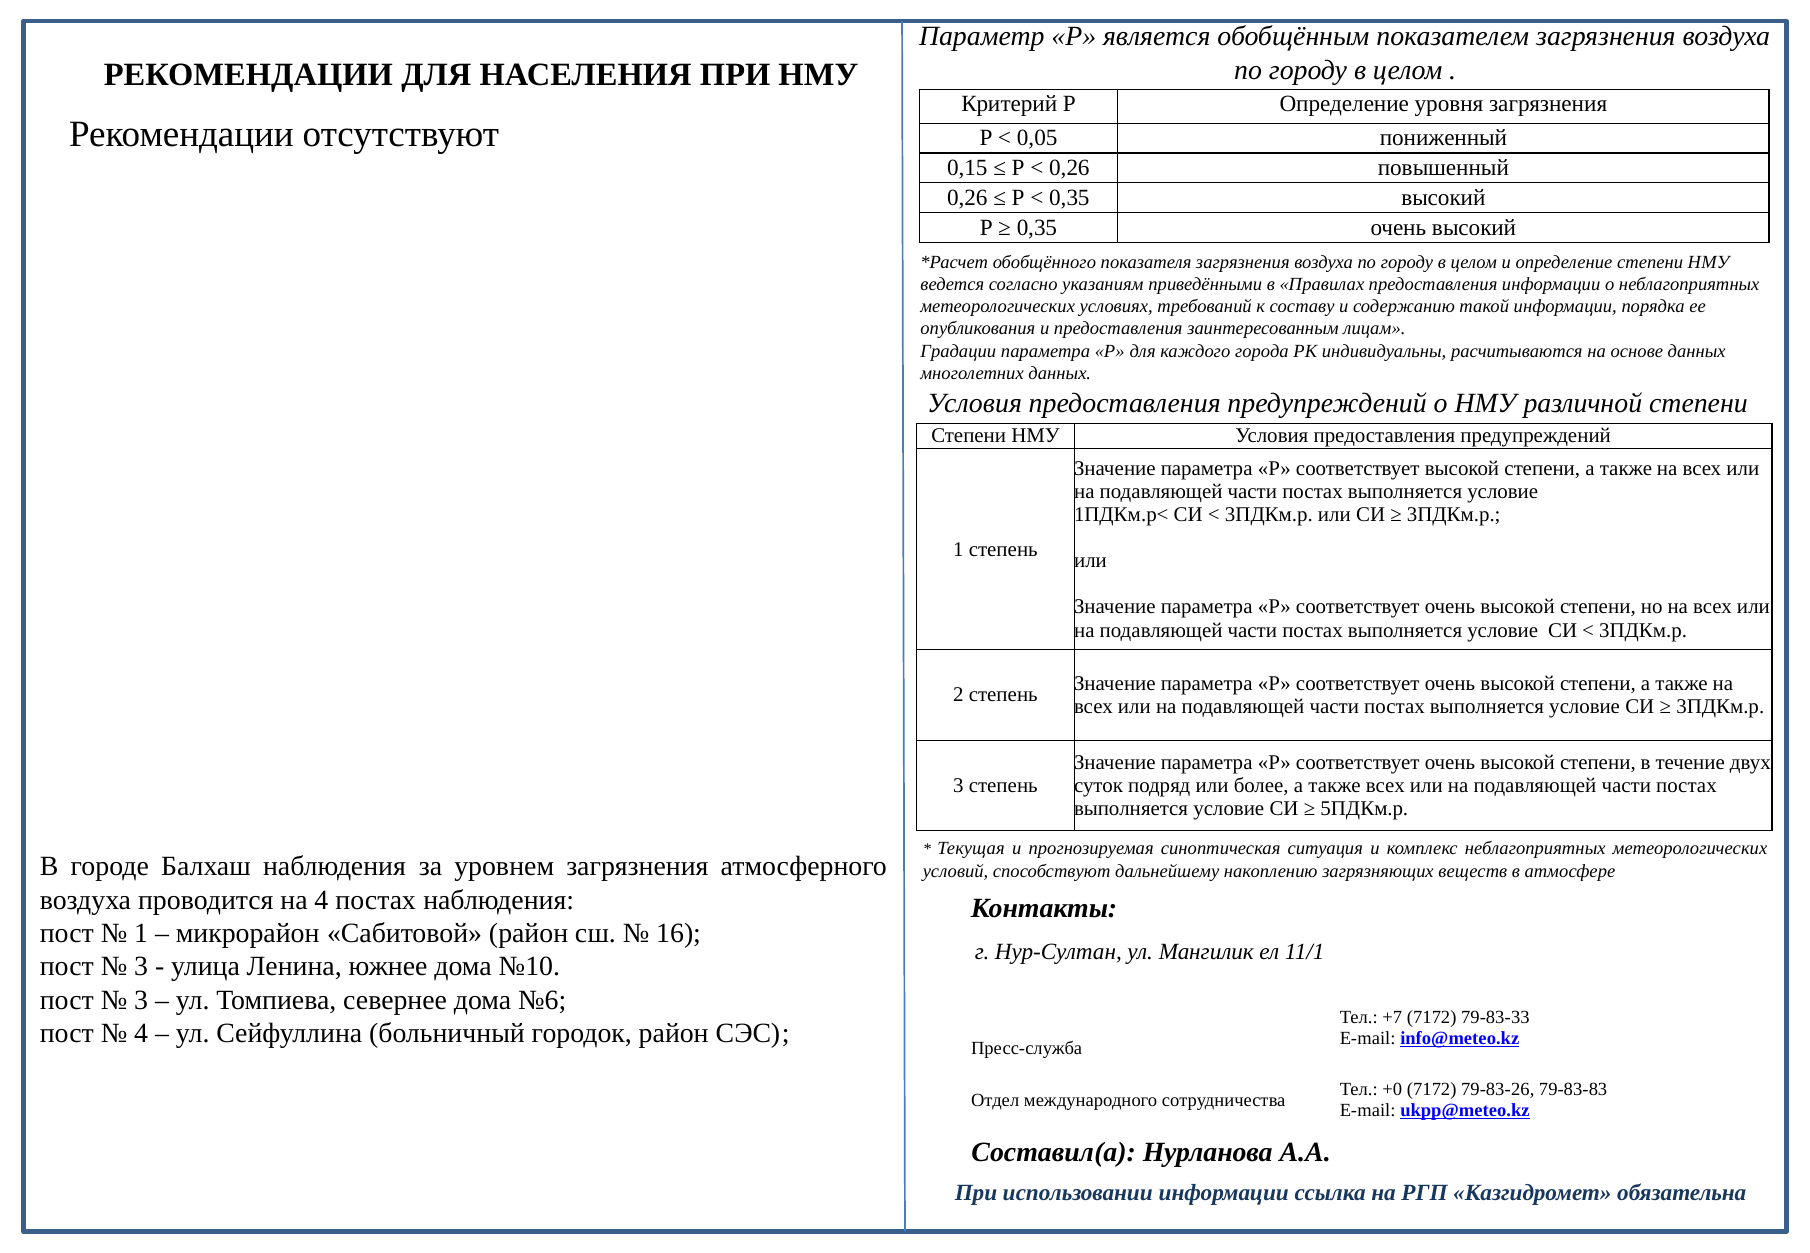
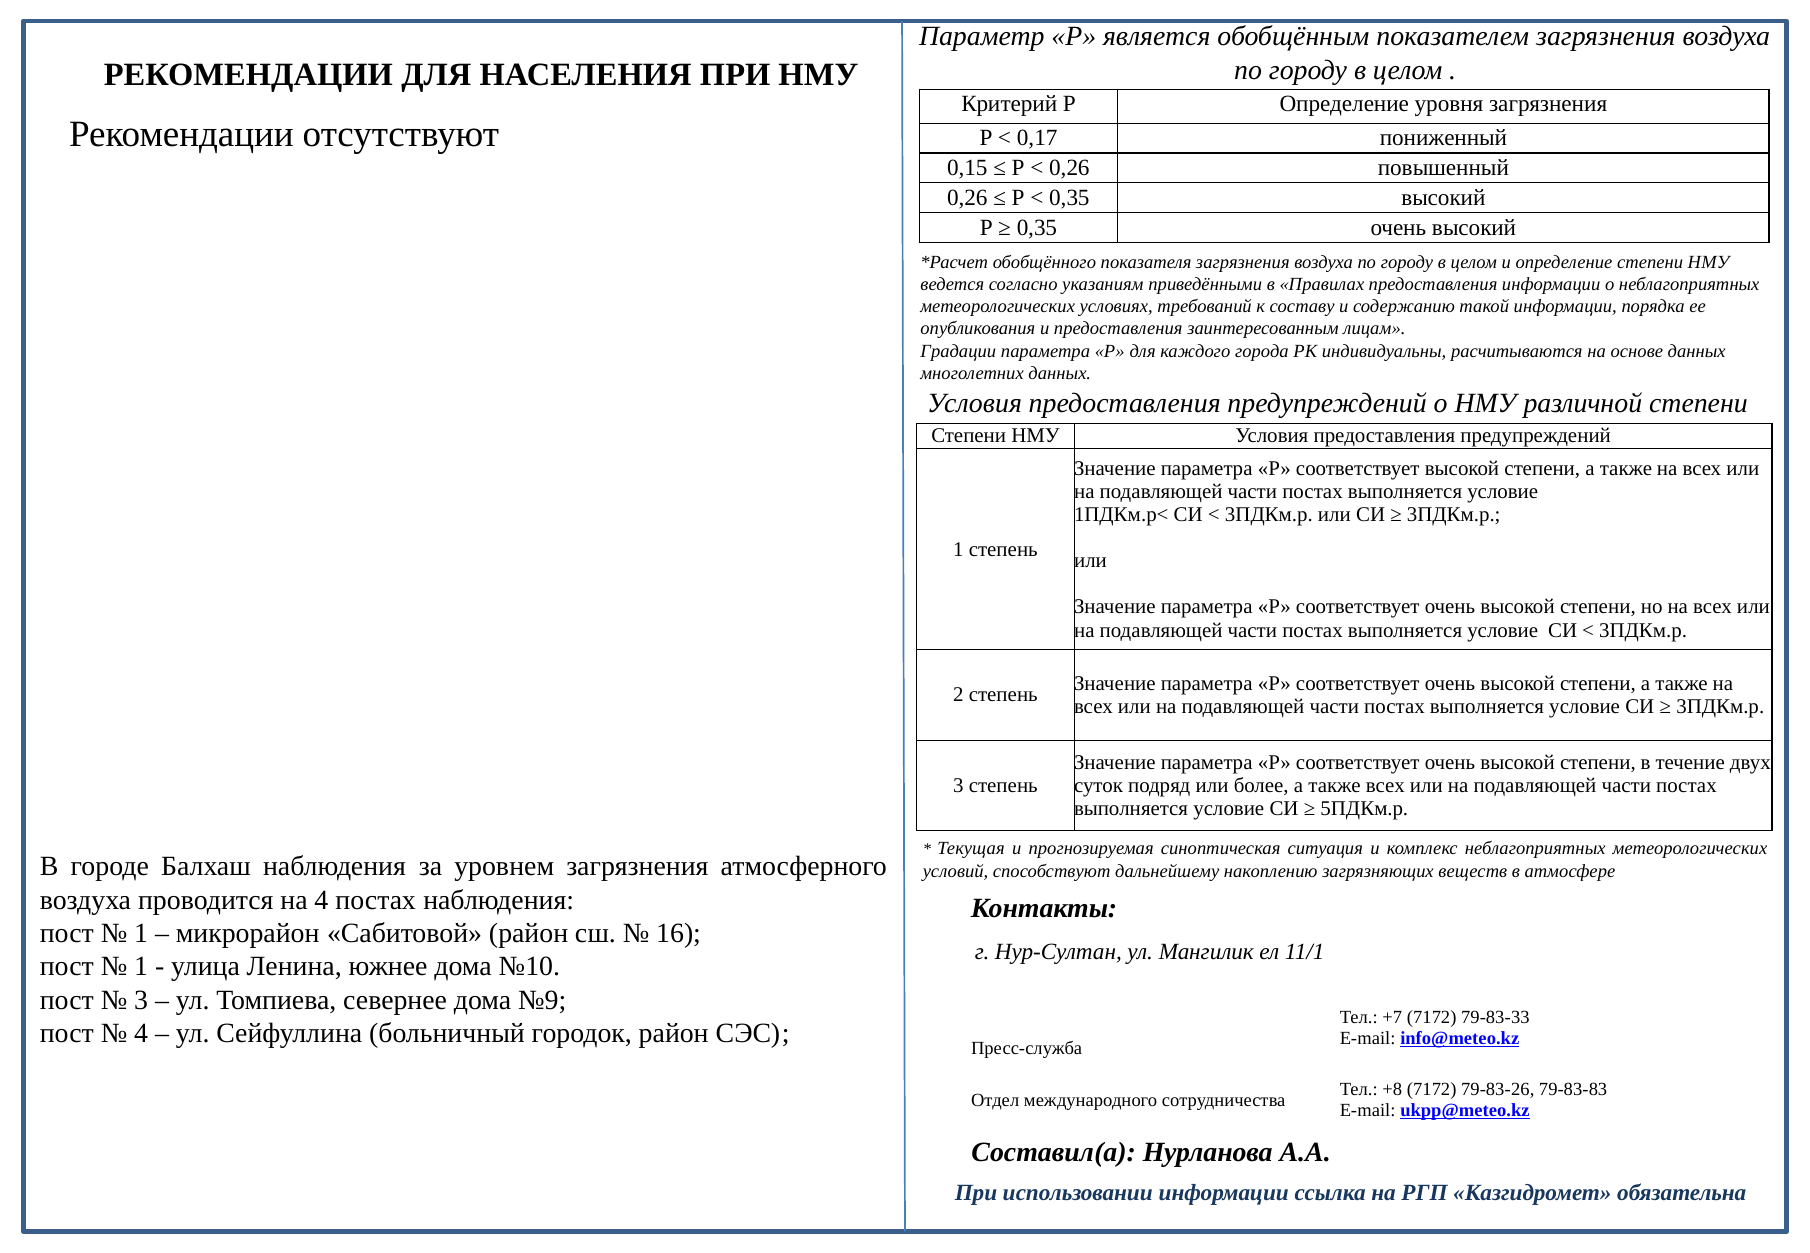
0,05: 0,05 -> 0,17
3 at (141, 967): 3 -> 1
№6: №6 -> №9
+0: +0 -> +8
